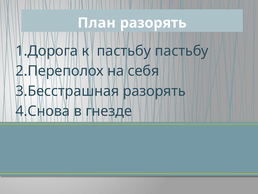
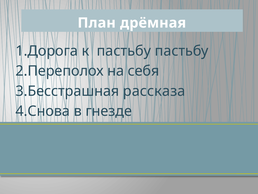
План разорять: разорять -> дрёмная
3.Бесстрашная разорять: разорять -> рассказа
